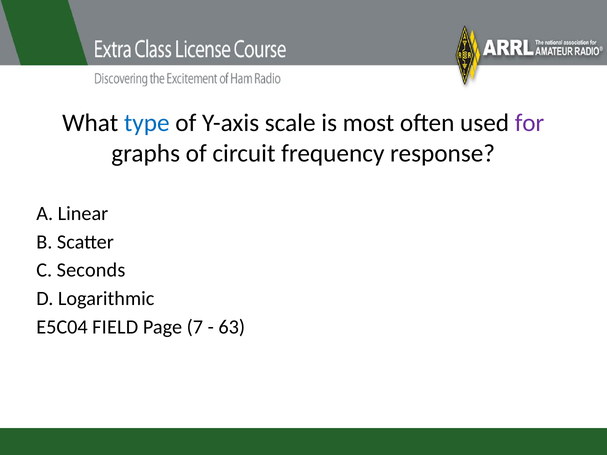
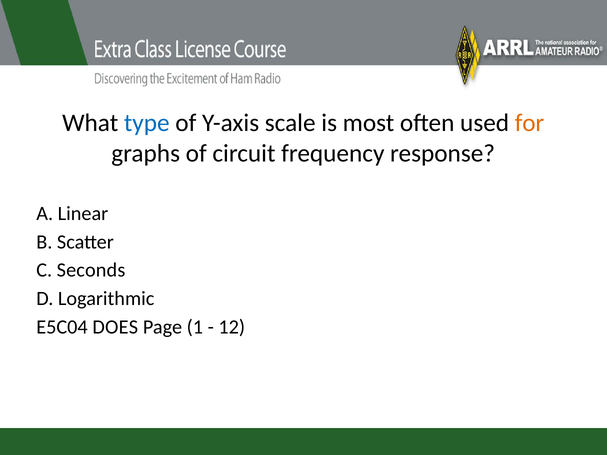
for colour: purple -> orange
FIELD: FIELD -> DOES
7: 7 -> 1
63: 63 -> 12
